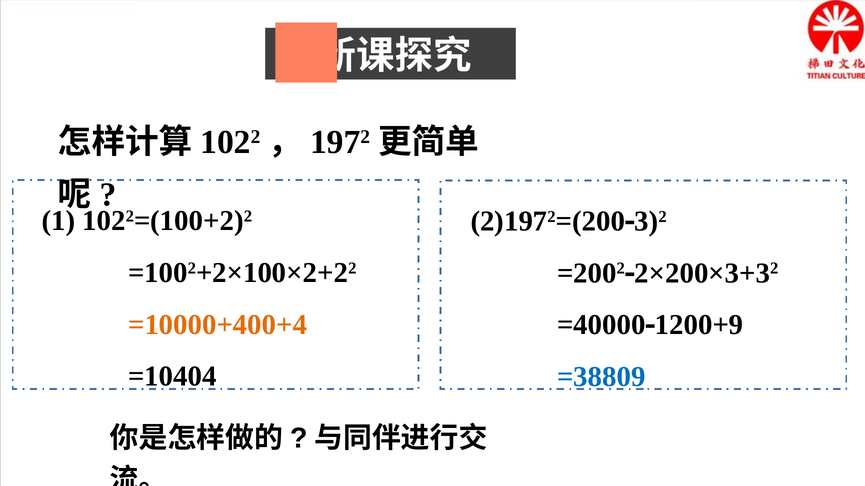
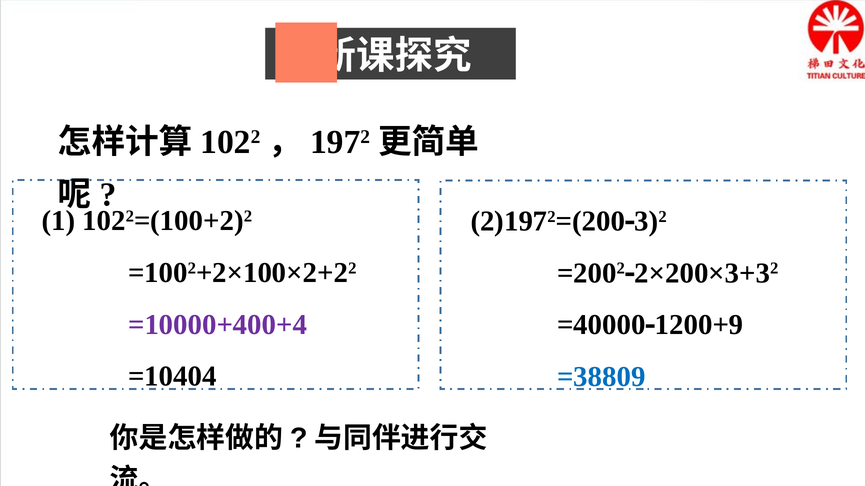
=10000+400+4 colour: orange -> purple
